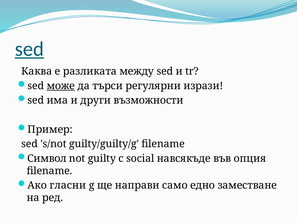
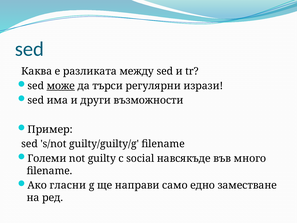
sed at (29, 49) underline: present -> none
Символ: Символ -> Големи
опция: опция -> много
